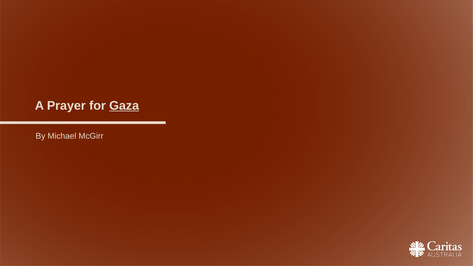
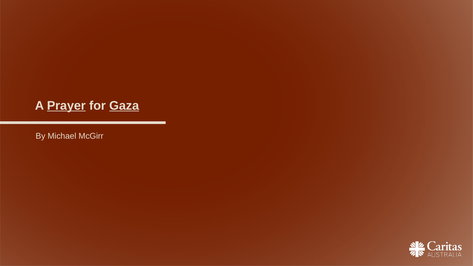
Prayer underline: none -> present
